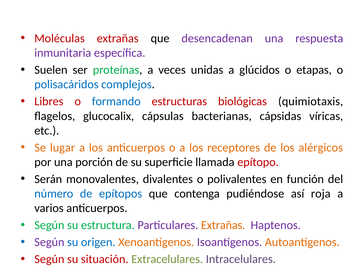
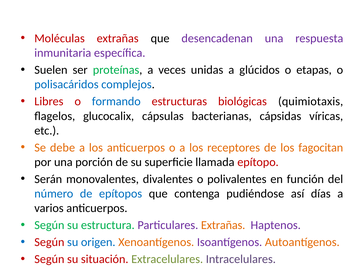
lugar: lugar -> debe
alérgicos: alérgicos -> fagocitan
roja: roja -> días
Según at (49, 242) colour: purple -> red
